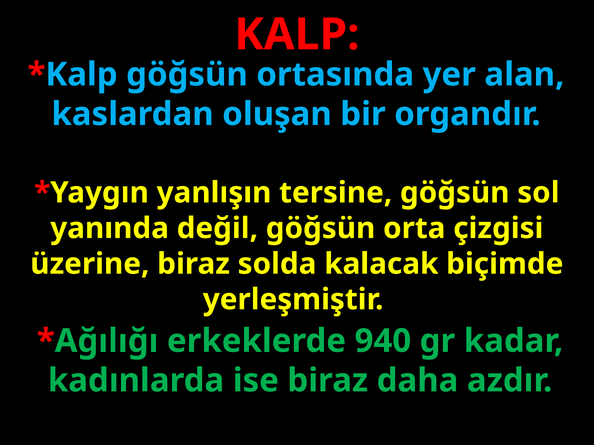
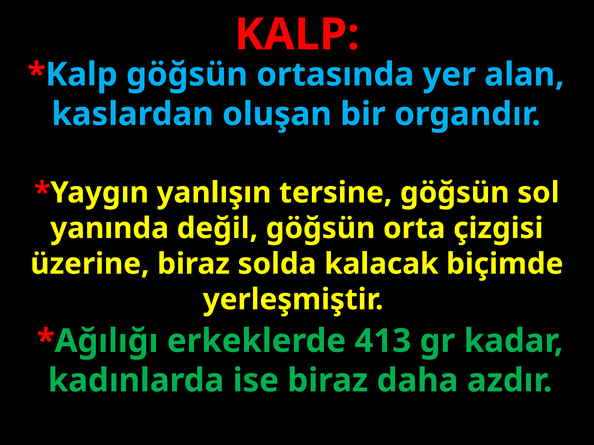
940: 940 -> 413
